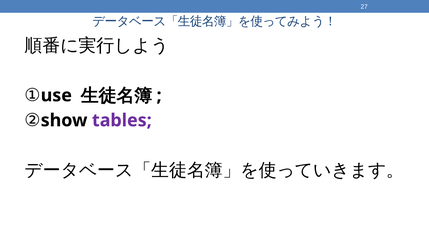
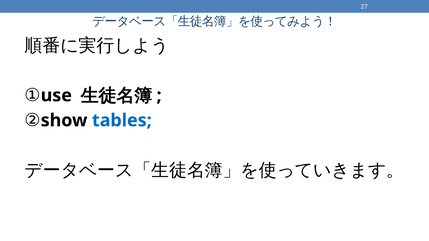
tables colour: purple -> blue
